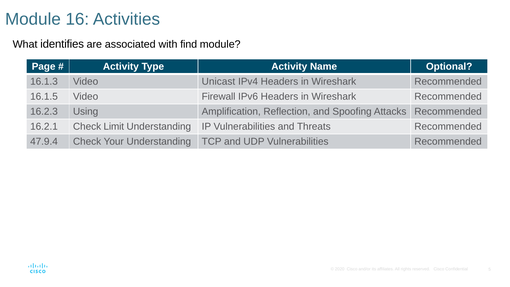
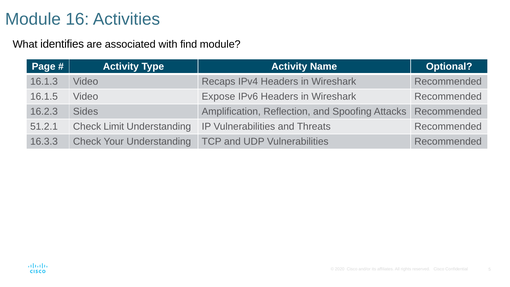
Unicast: Unicast -> Recaps
Firewall: Firewall -> Expose
Using: Using -> Sides
16.2.1: 16.2.1 -> 51.2.1
47.9.4: 47.9.4 -> 16.3.3
